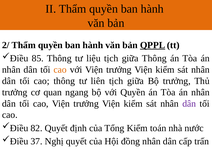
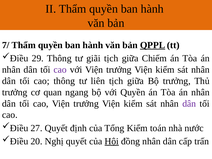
2/: 2/ -> 7/
85: 85 -> 29
liệu: liệu -> giãi
giữa Thông: Thông -> Chiếm
cao at (60, 70) colour: orange -> purple
82: 82 -> 27
37: 37 -> 20
Hội underline: none -> present
